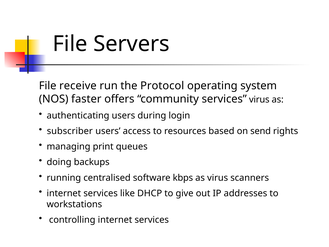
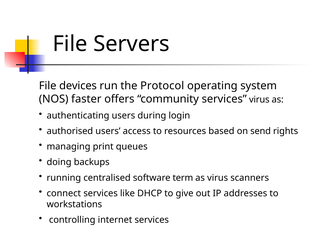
receive: receive -> devices
subscriber: subscriber -> authorised
kbps: kbps -> term
internet at (64, 193): internet -> connect
